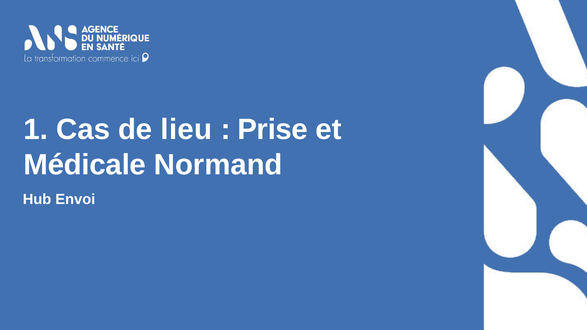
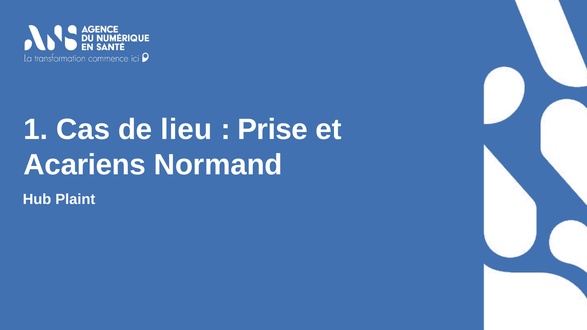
Médicale: Médicale -> Acariens
Envoi: Envoi -> Plaint
